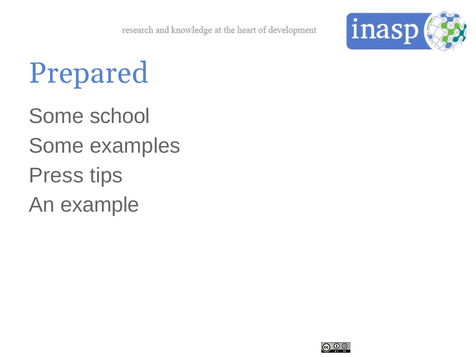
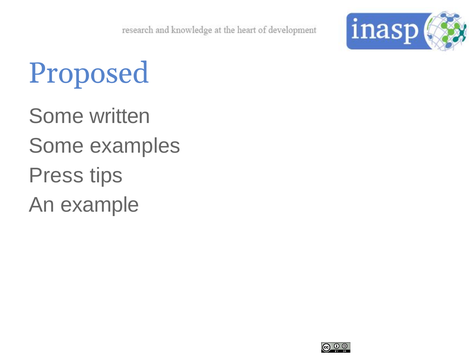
Prepared: Prepared -> Proposed
school: school -> written
